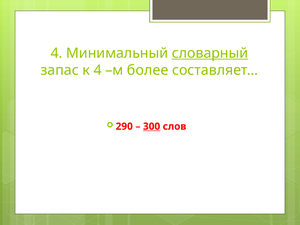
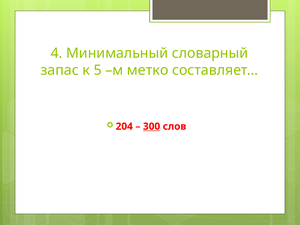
словарный underline: present -> none
к 4: 4 -> 5
более: более -> метко
290: 290 -> 204
